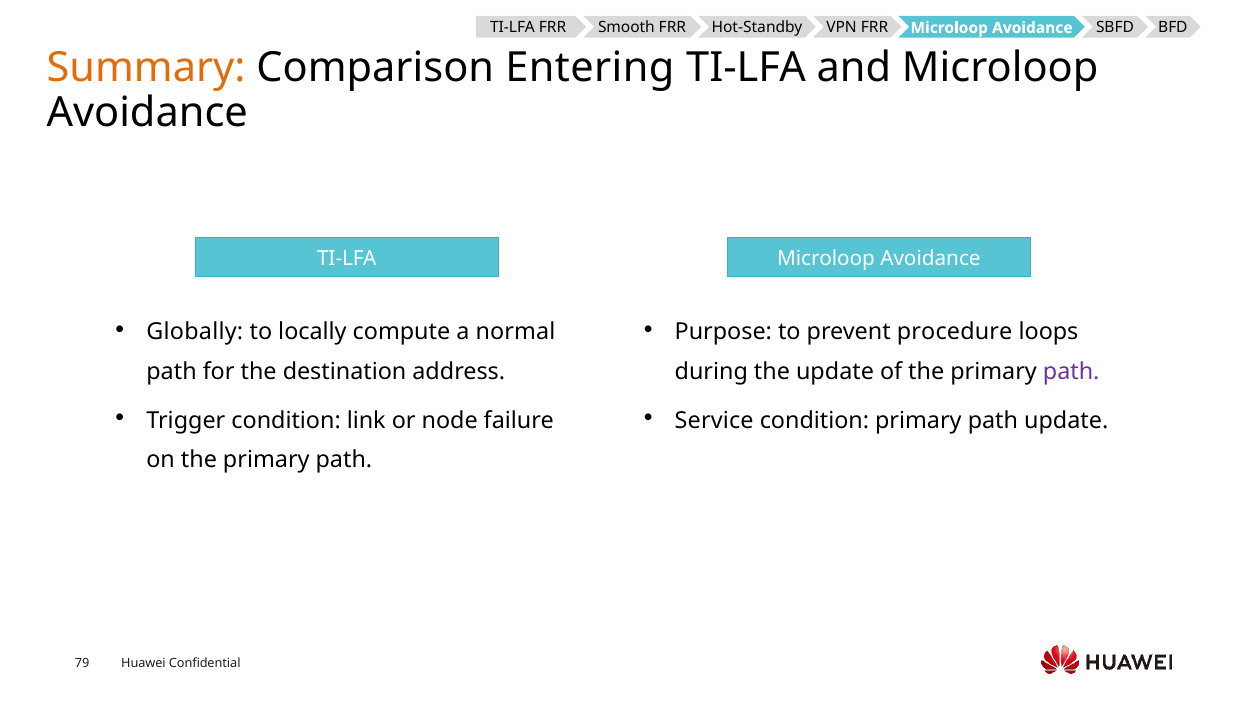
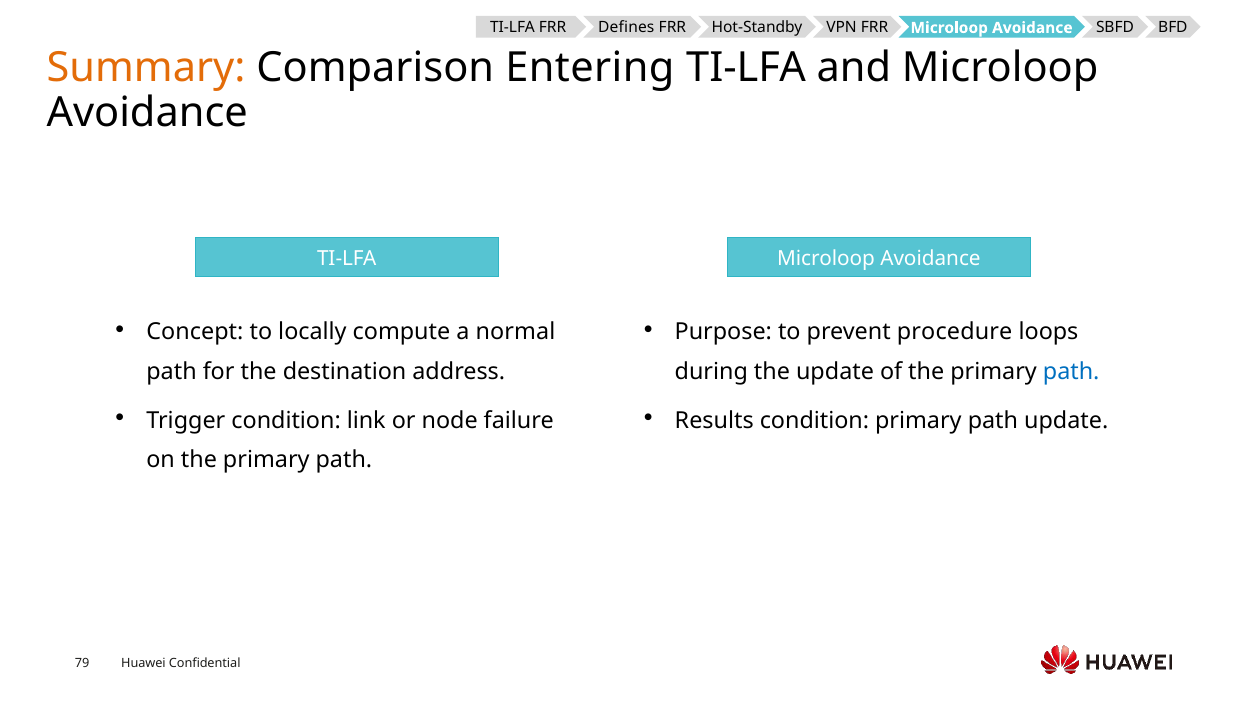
Smooth: Smooth -> Defines
Globally: Globally -> Concept
path at (1071, 371) colour: purple -> blue
Service: Service -> Results
